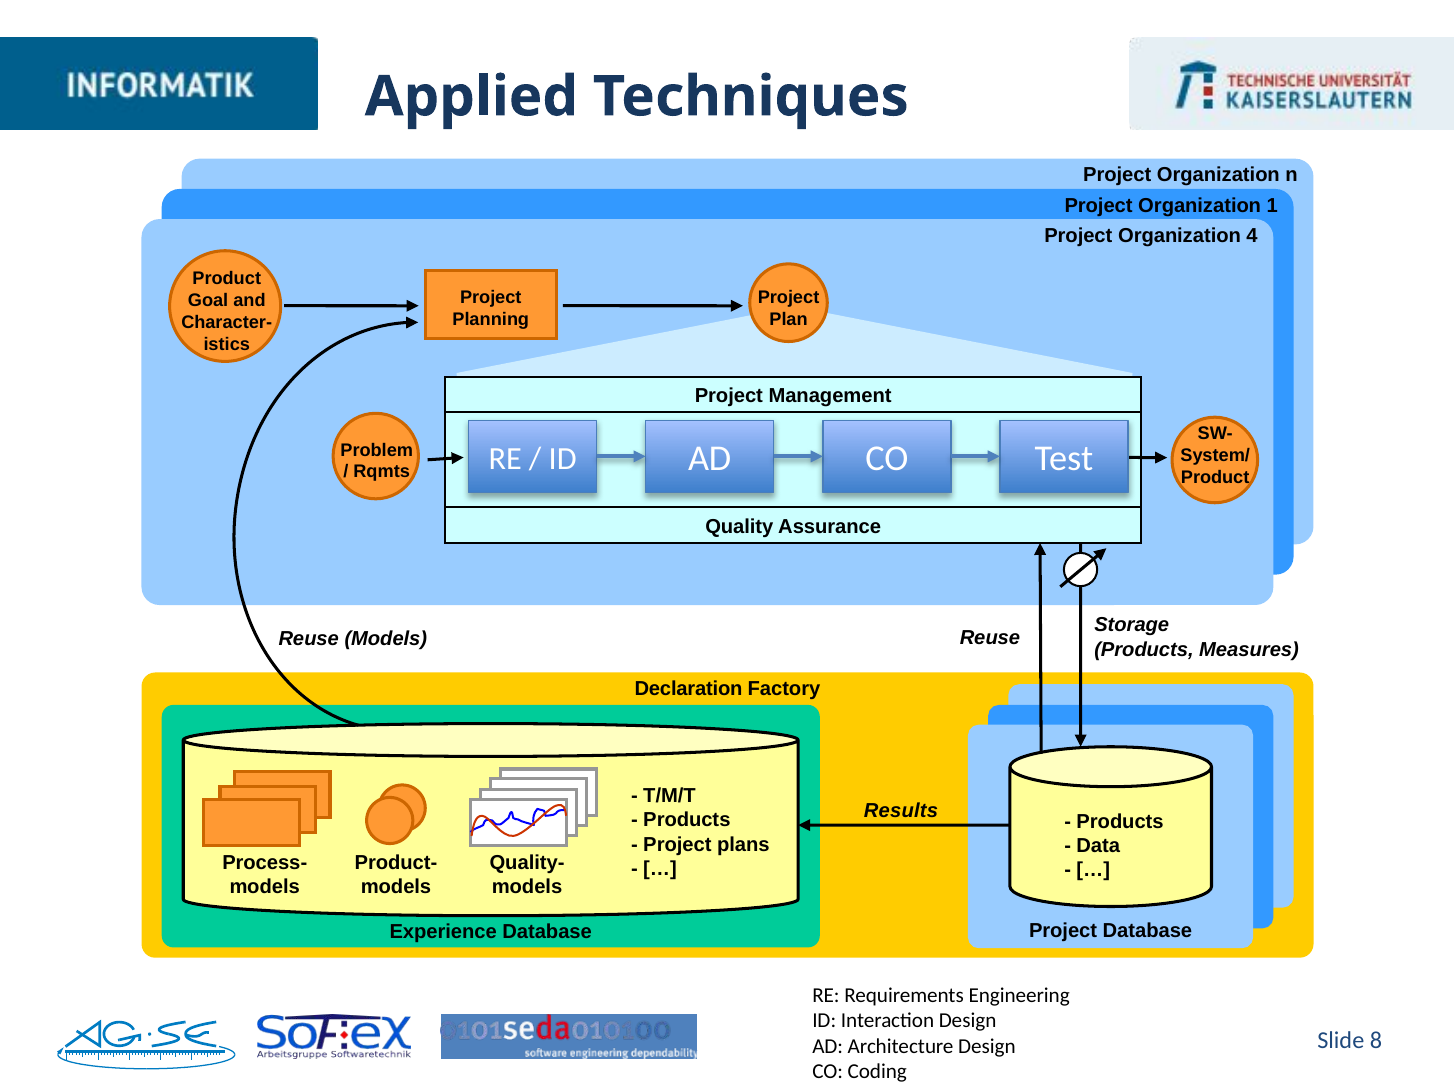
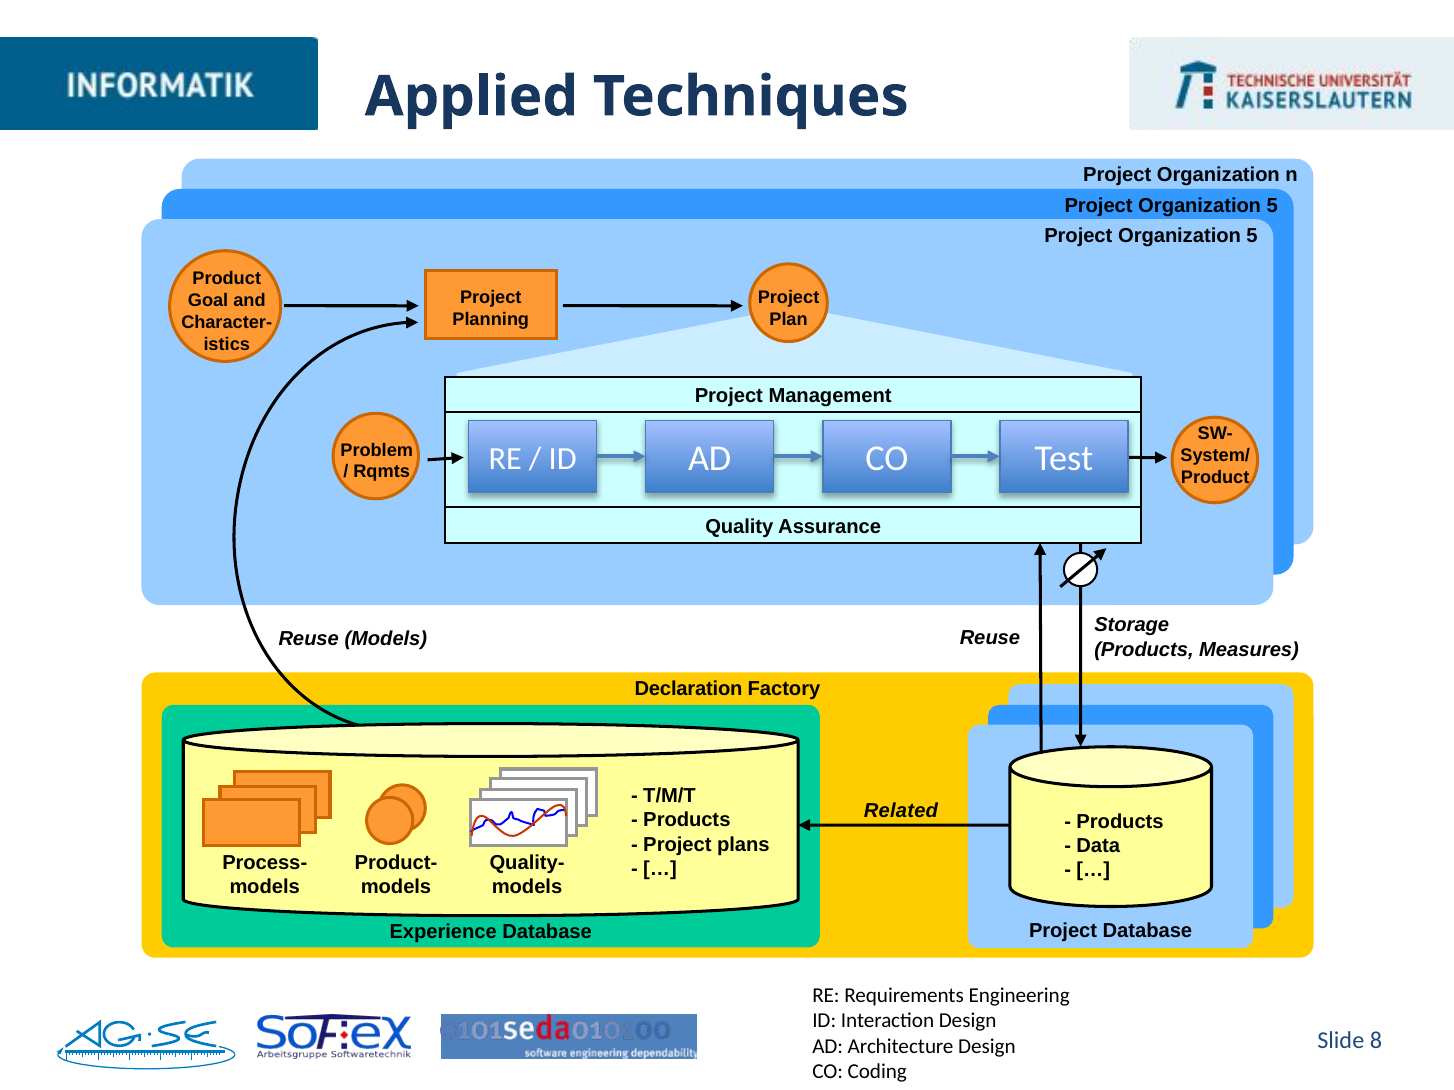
1 at (1272, 206): 1 -> 5
4 at (1252, 236): 4 -> 5
Results: Results -> Related
